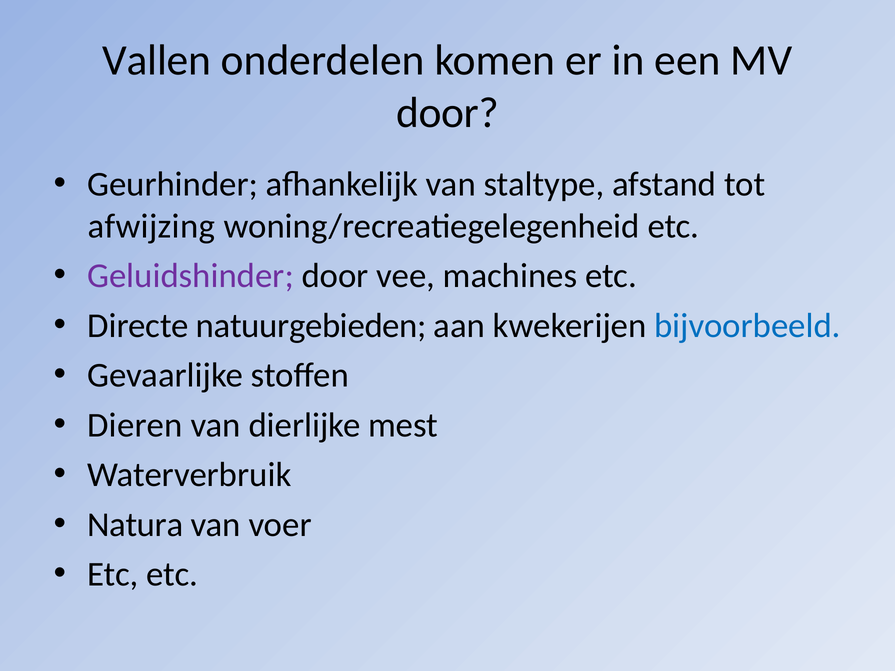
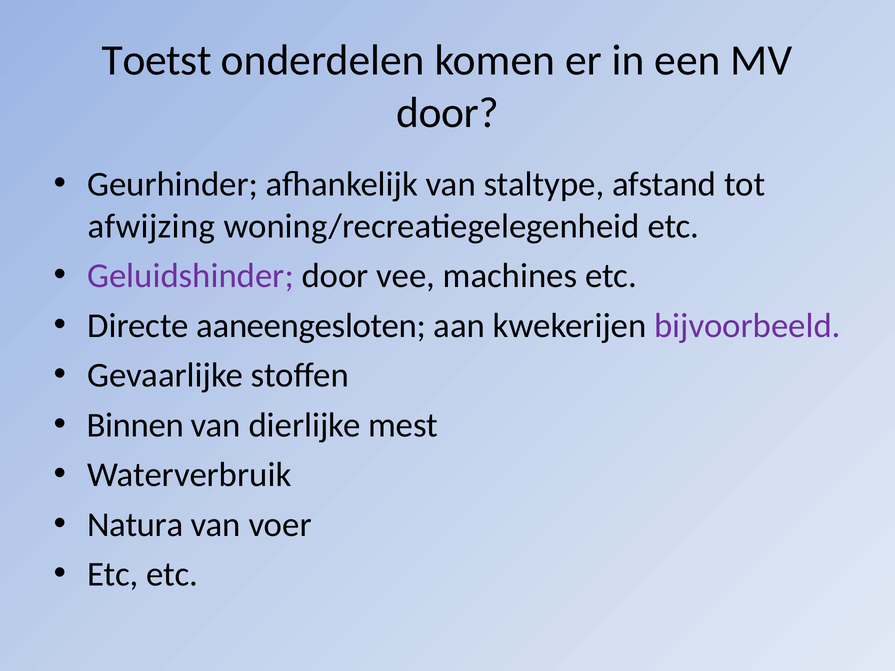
Vallen: Vallen -> Toetst
natuurgebieden: natuurgebieden -> aaneengesloten
bijvoorbeeld colour: blue -> purple
Dieren: Dieren -> Binnen
